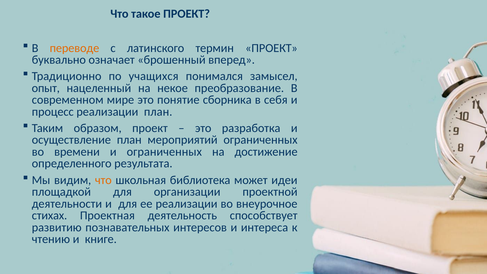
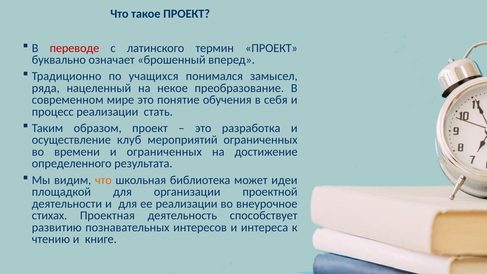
переводе colour: orange -> red
опыт: опыт -> ряда
сборника: сборника -> обучения
реализации план: план -> стать
осуществление план: план -> клуб
